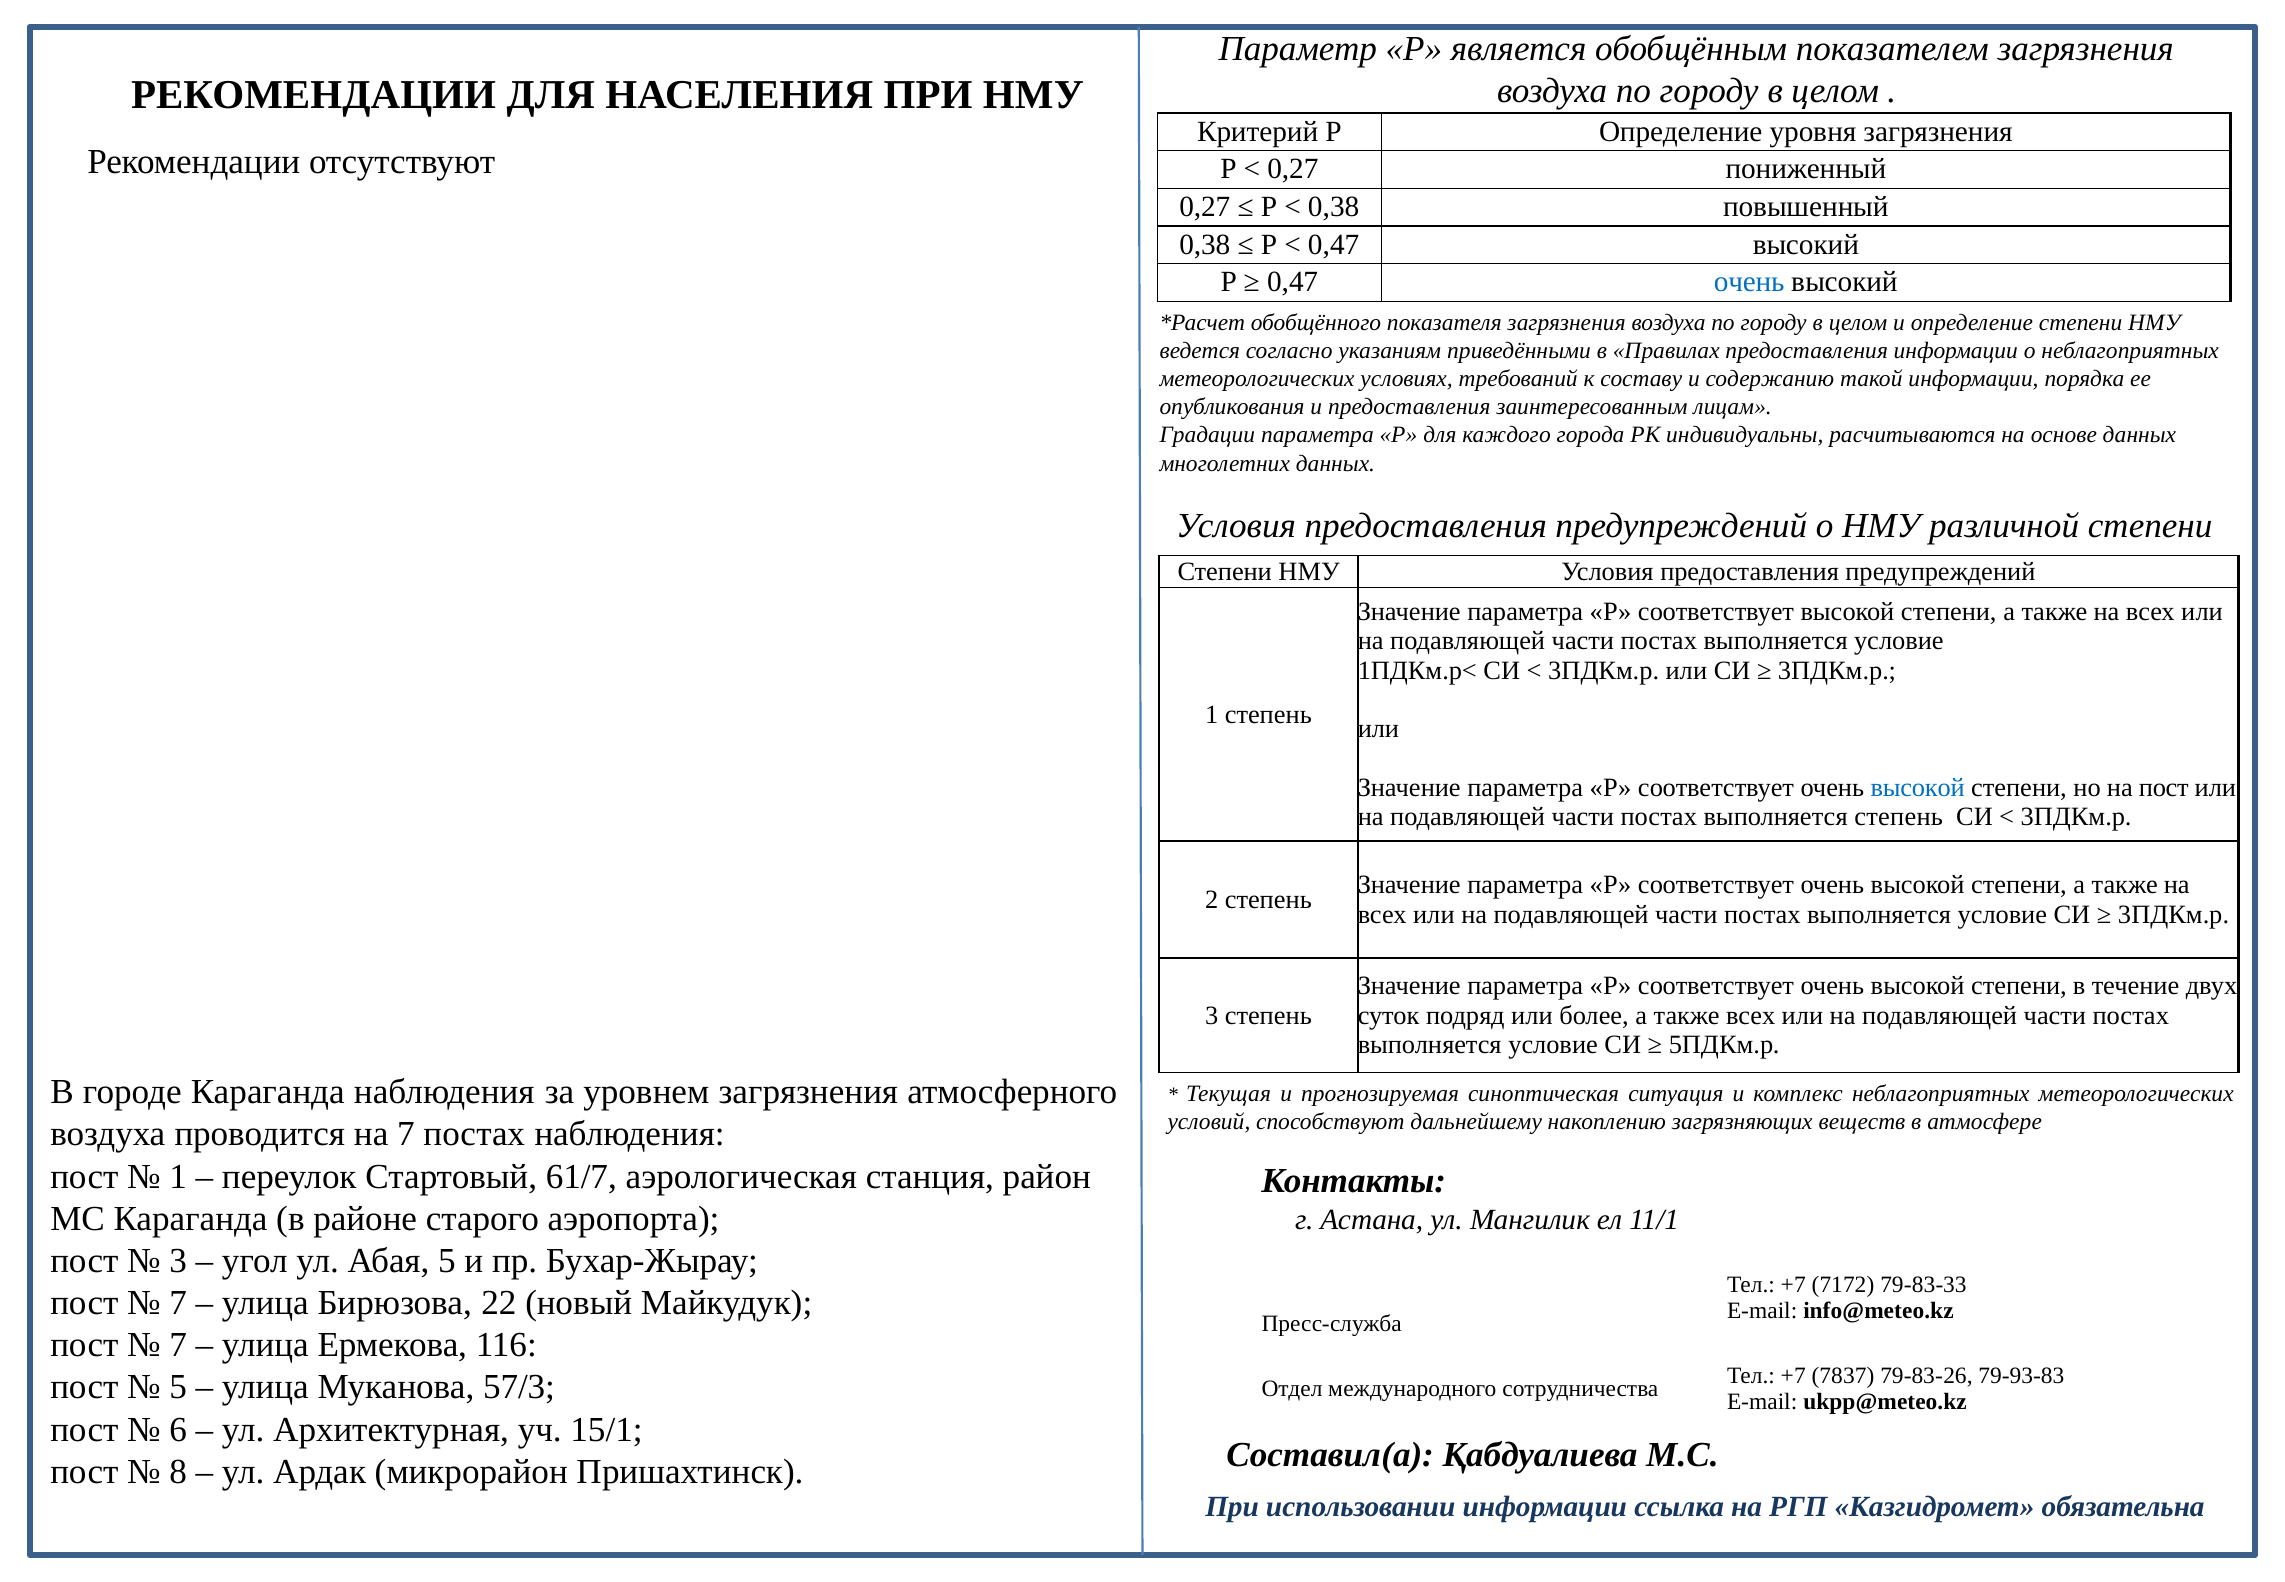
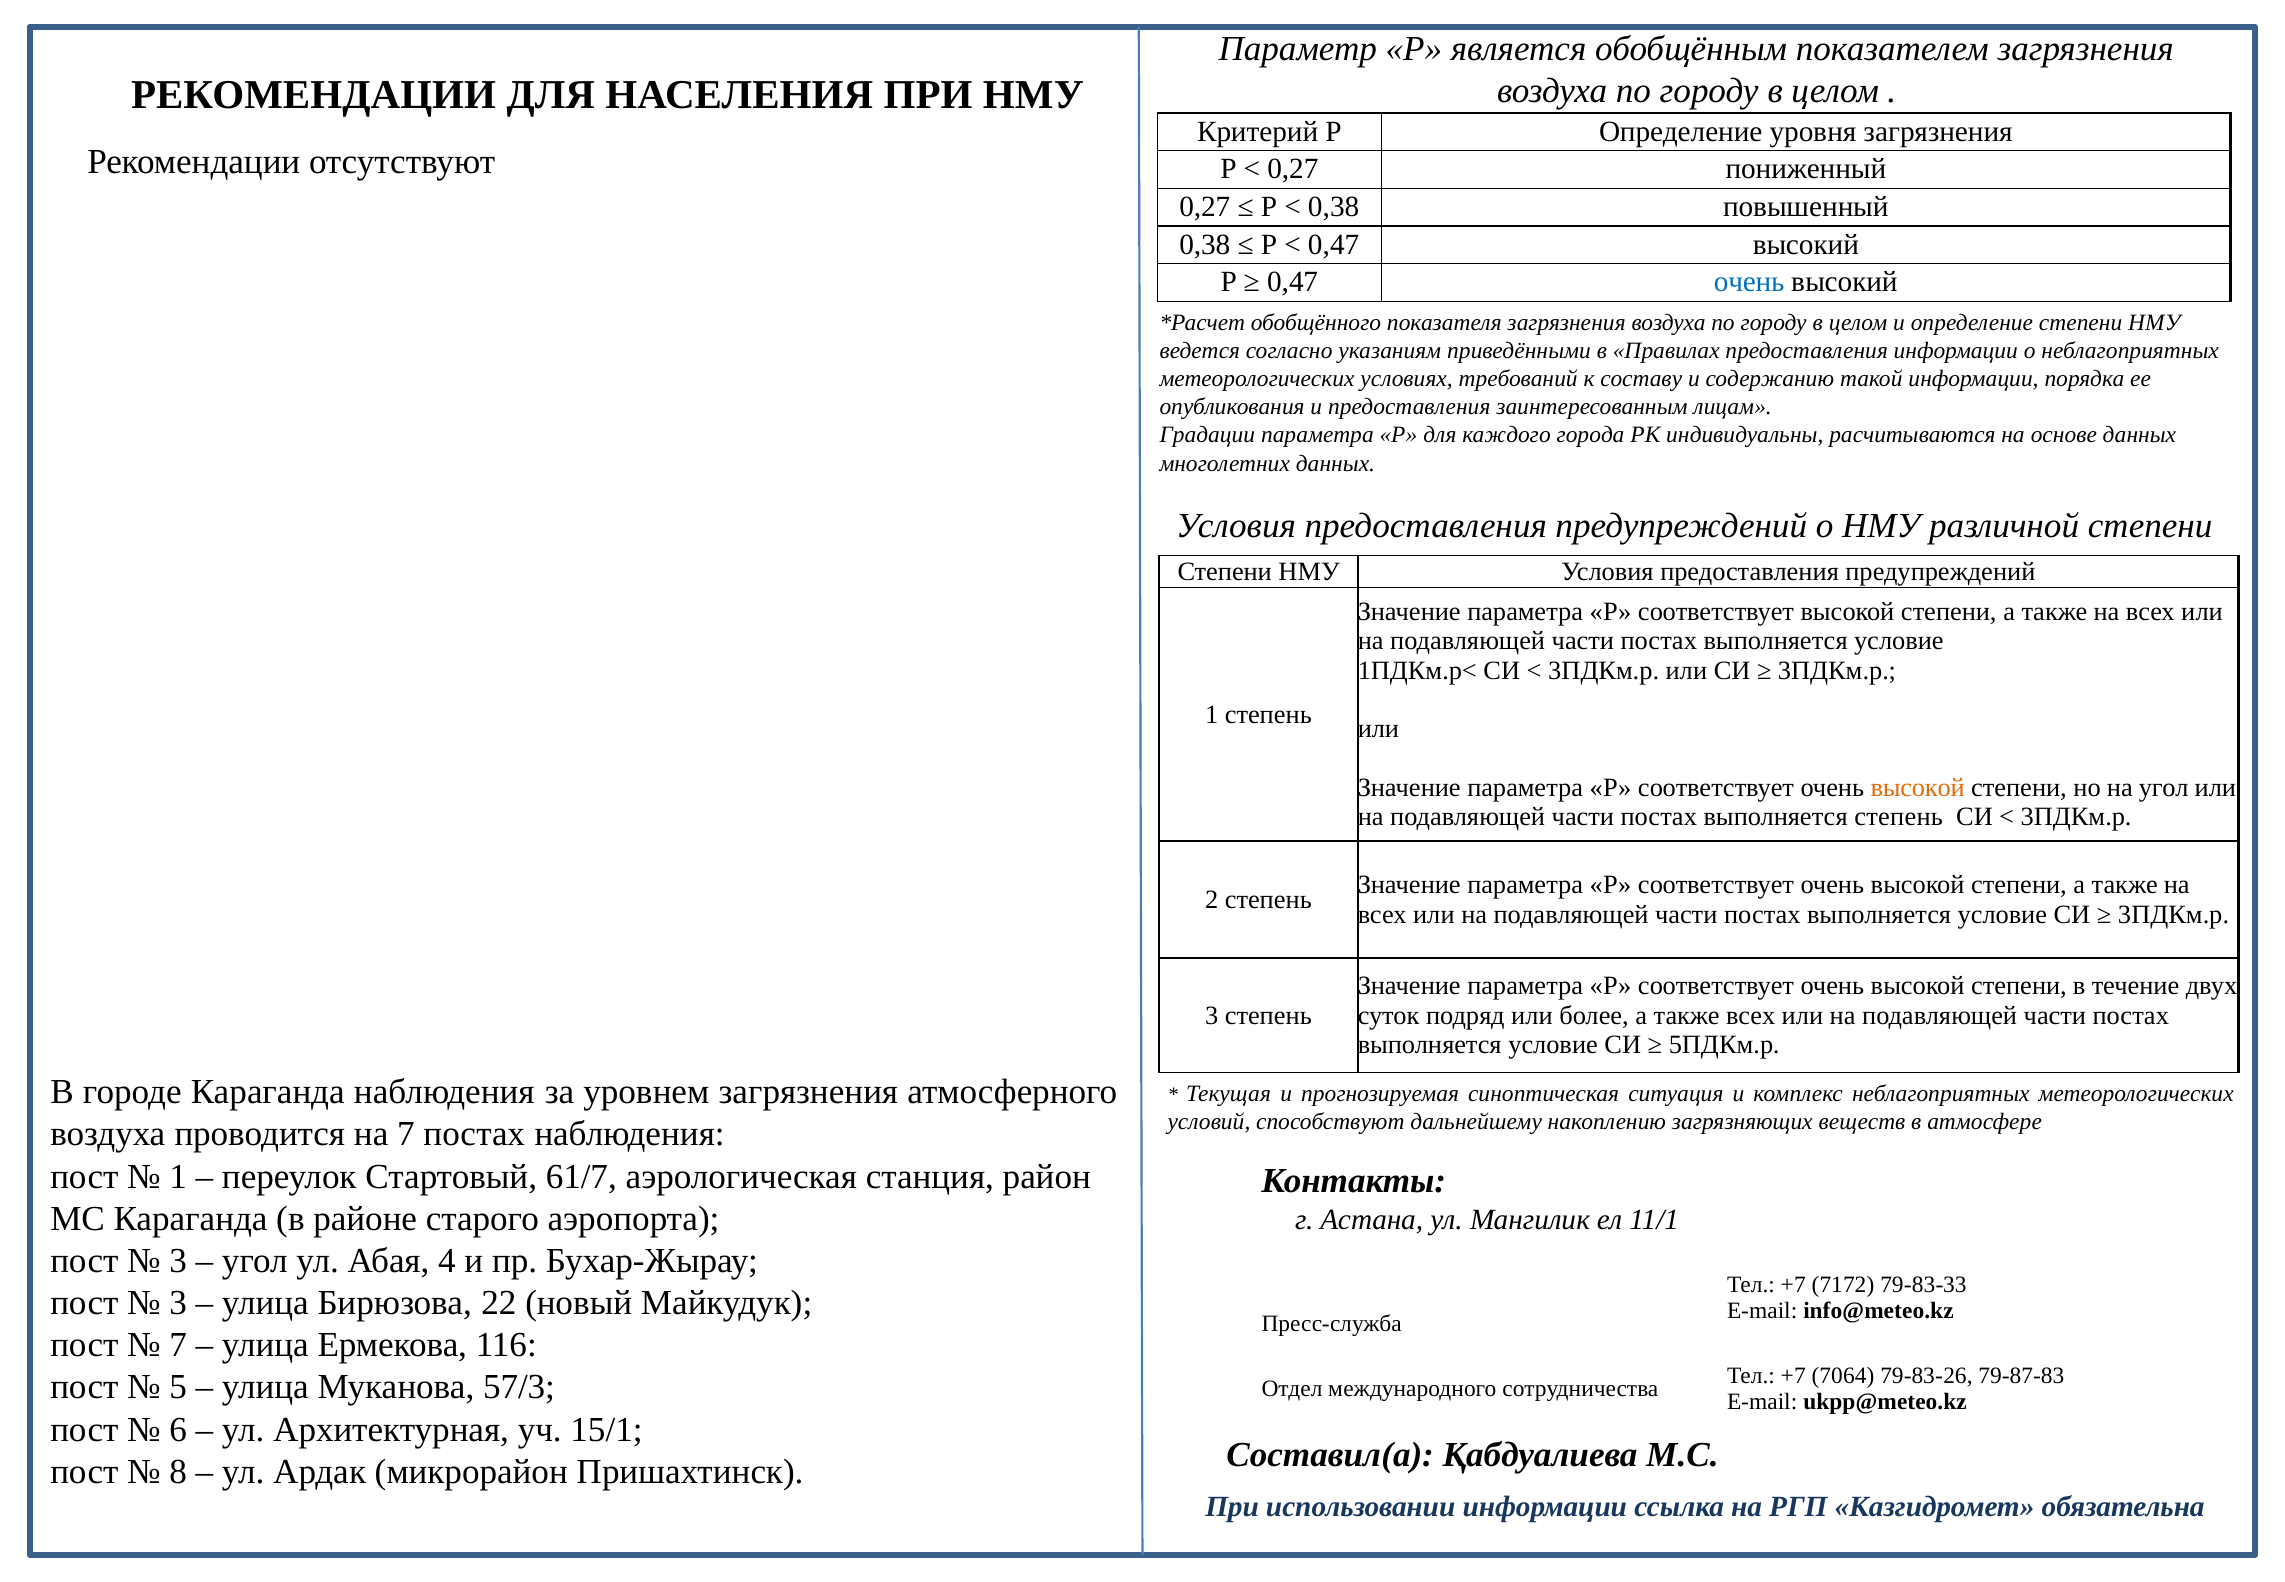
высокой at (1918, 787) colour: blue -> orange
на пост: пост -> угол
Абая 5: 5 -> 4
7 at (178, 1303): 7 -> 3
7837: 7837 -> 7064
79-93-83: 79-93-83 -> 79-87-83
